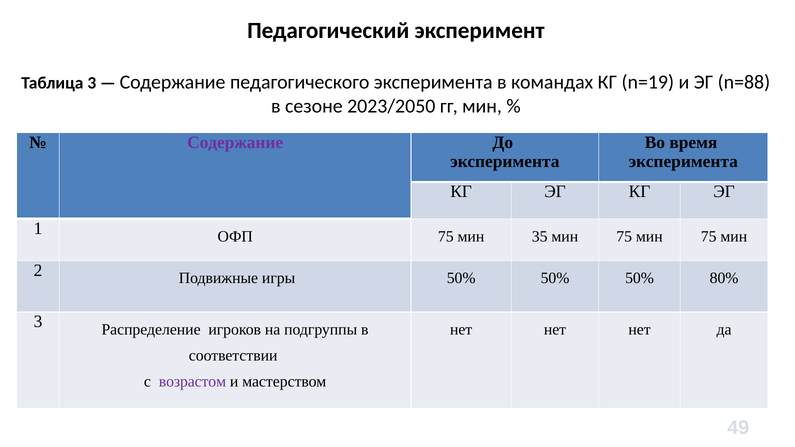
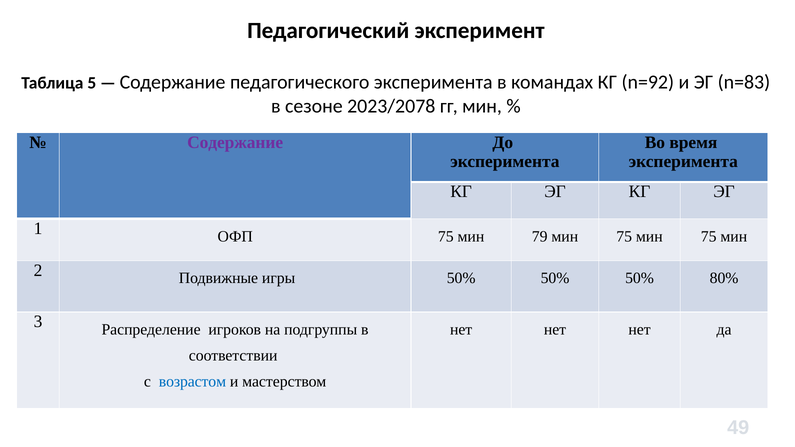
Таблица 3: 3 -> 5
n=19: n=19 -> n=92
n=88: n=88 -> n=83
2023/2050: 2023/2050 -> 2023/2078
35: 35 -> 79
возрастом colour: purple -> blue
